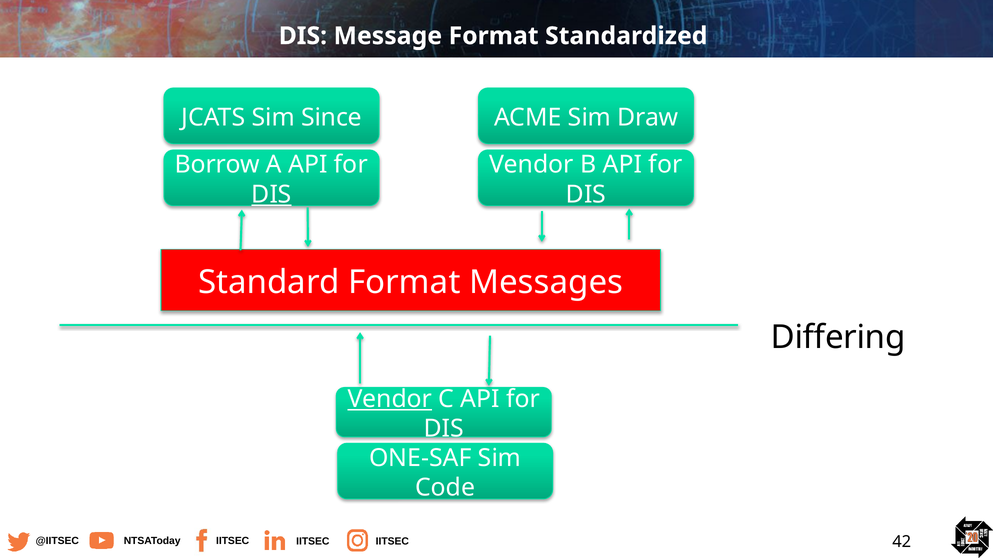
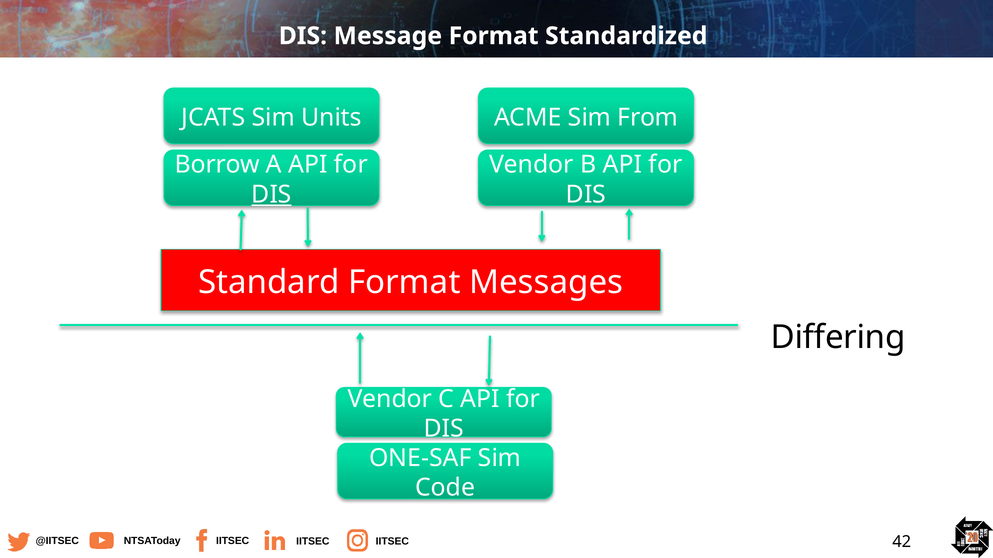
Since: Since -> Units
Draw: Draw -> From
Vendor at (390, 399) underline: present -> none
